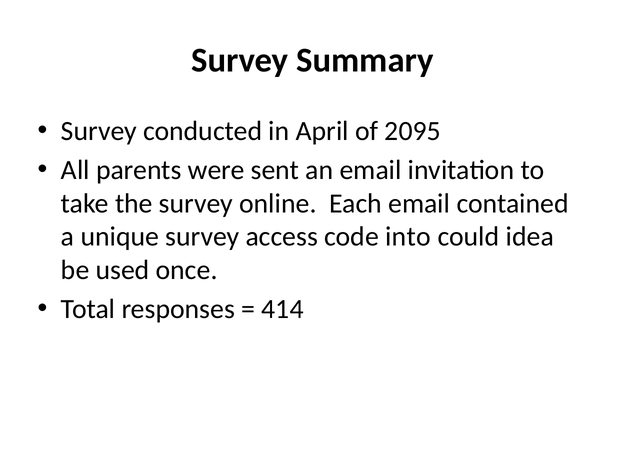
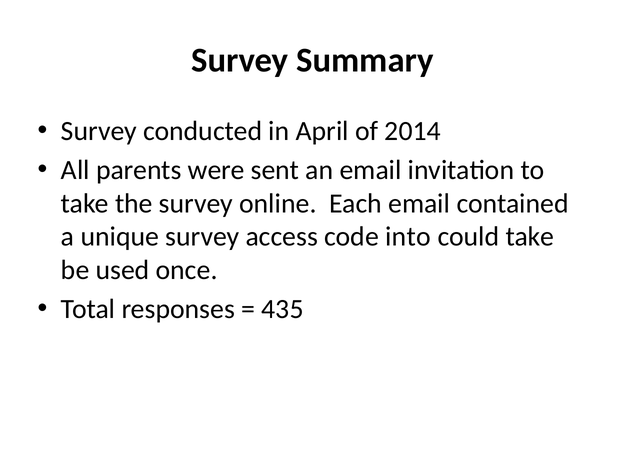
2095: 2095 -> 2014
could idea: idea -> take
414: 414 -> 435
